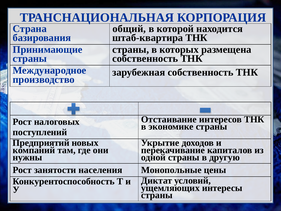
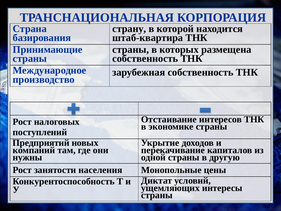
общий: общий -> страну
